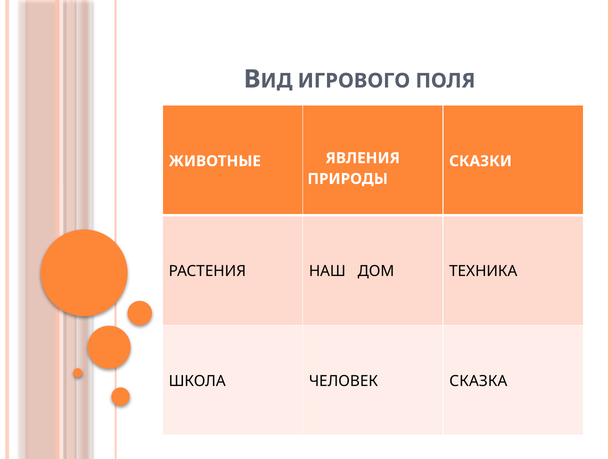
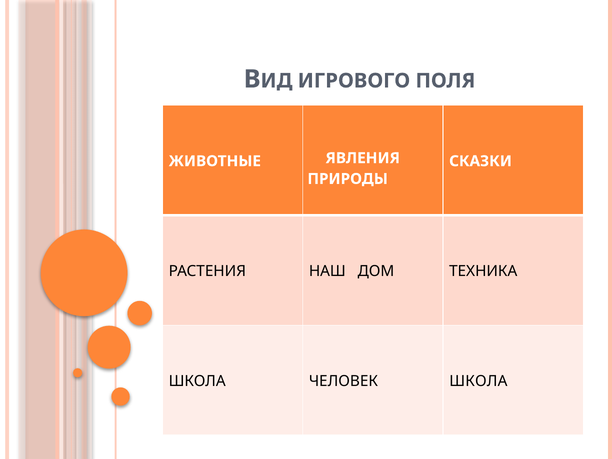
ЧЕЛОВЕК СКАЗКА: СКАЗКА -> ШКОЛА
